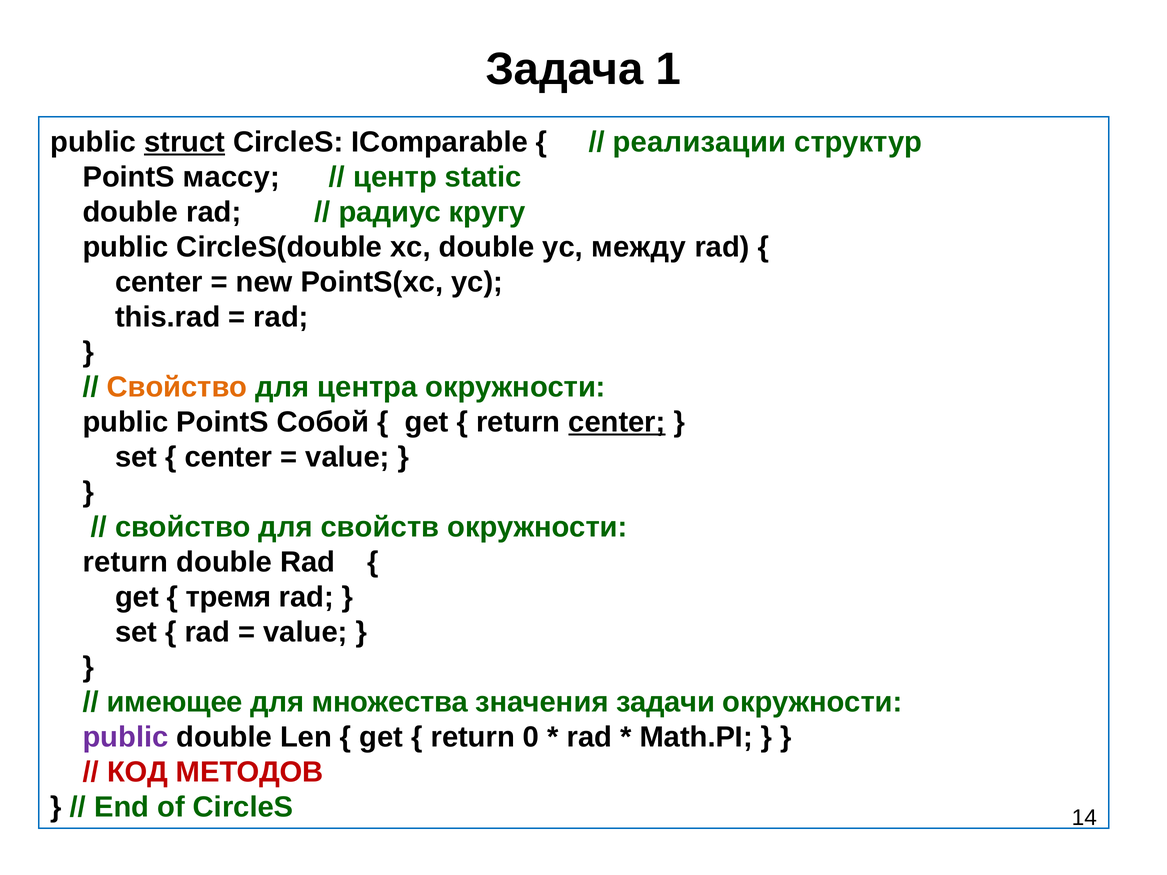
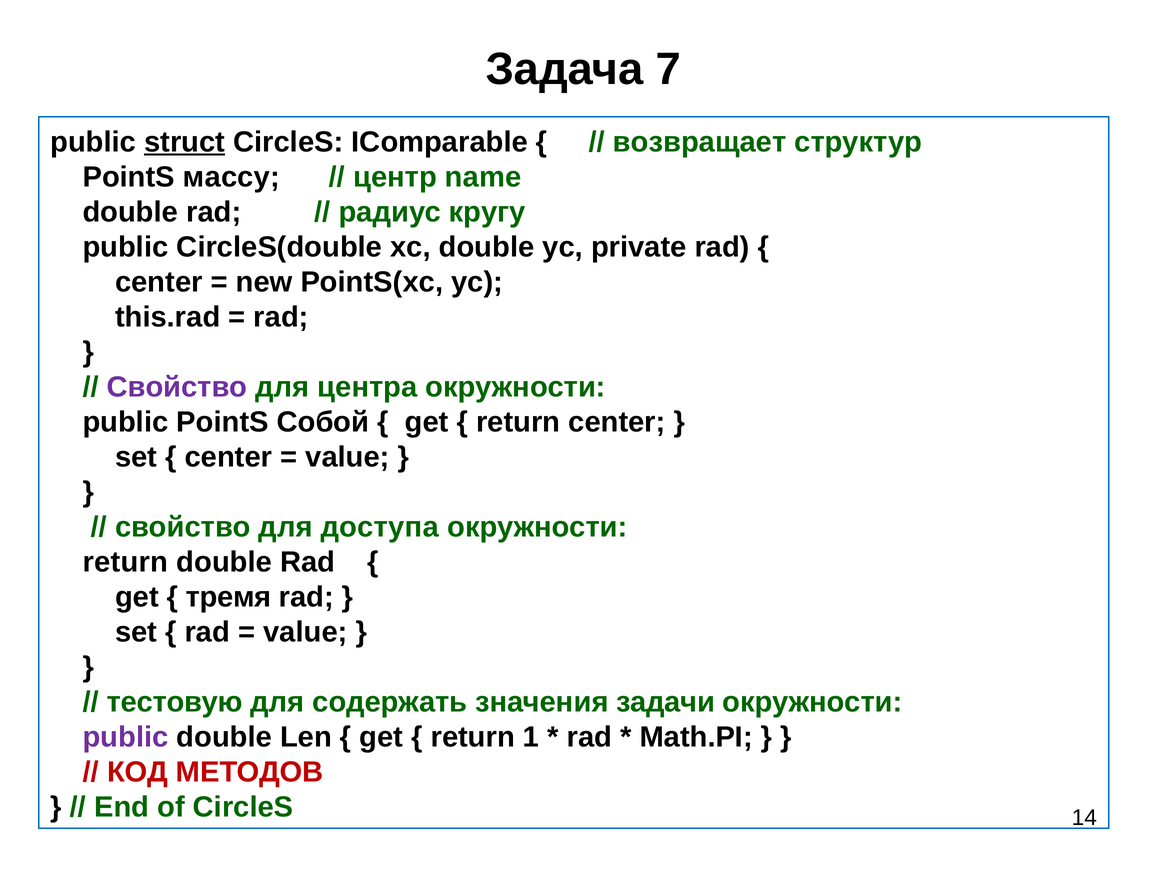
1: 1 -> 7
реализации: реализации -> возвращает
static: static -> name
между: между -> private
Свойcтво colour: orange -> purple
center at (617, 422) underline: present -> none
свойств: свойств -> доступа
имеющее: имеющее -> тестовую
множества: множества -> содержать
0: 0 -> 1
